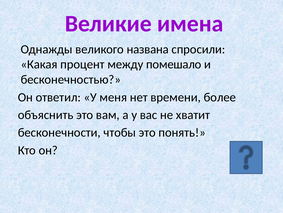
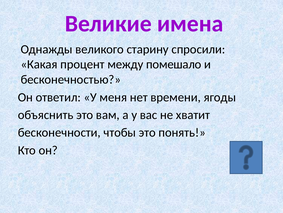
названа: названа -> старину
более: более -> ягоды
